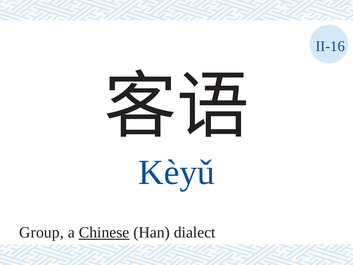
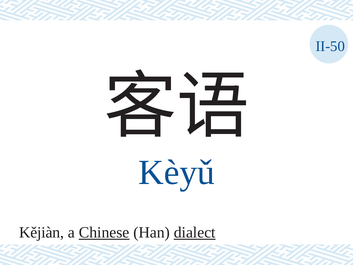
II-16: II-16 -> II-50
Group: Group -> Kějiàn
dialect underline: none -> present
